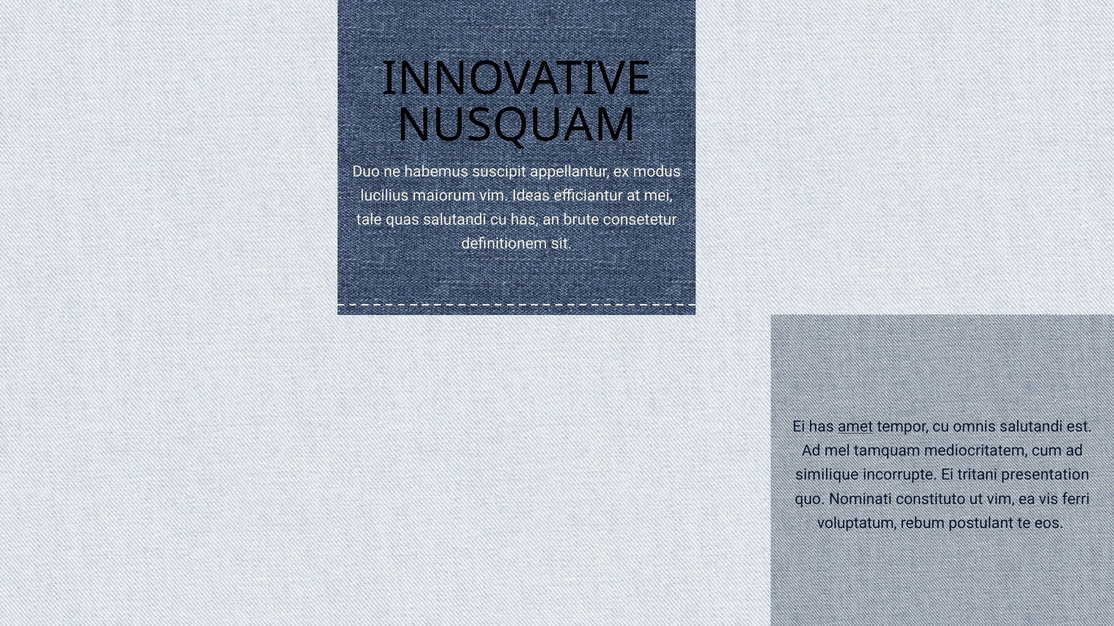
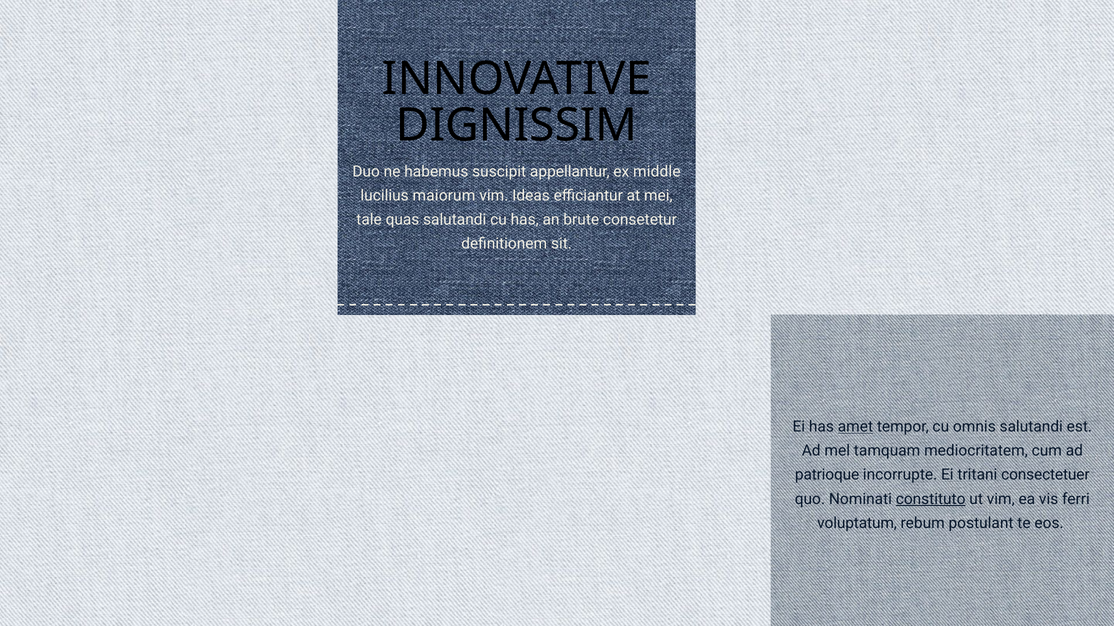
NUSQUAM: NUSQUAM -> DIGNISSIM
modus: modus -> middle
similique: similique -> patrioque
presentation: presentation -> consectetuer
constituto underline: none -> present
